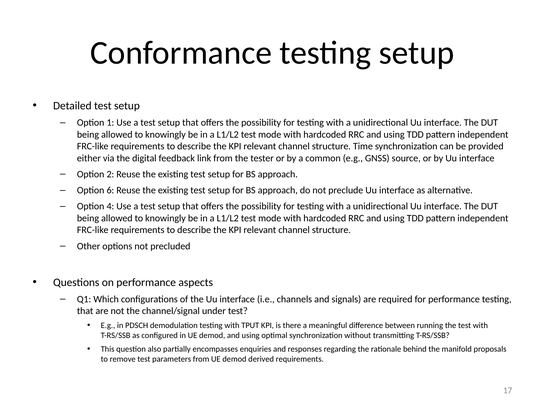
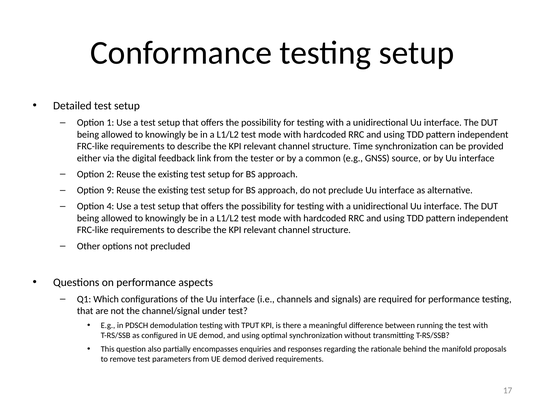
6: 6 -> 9
